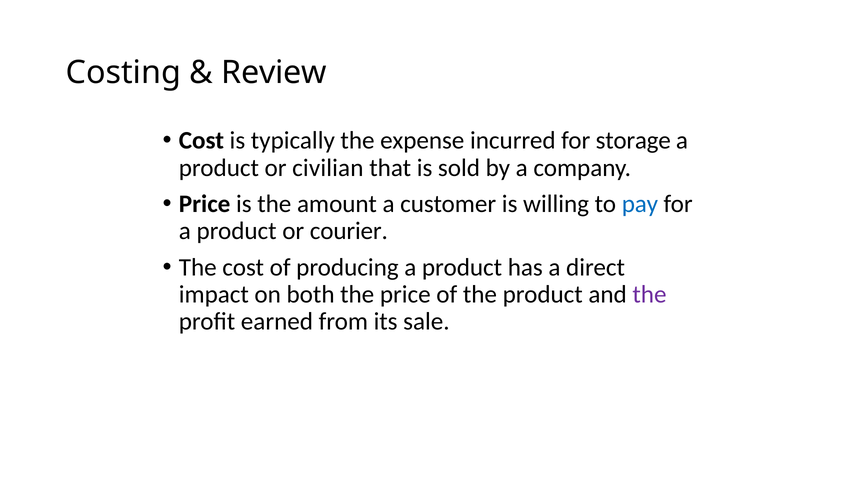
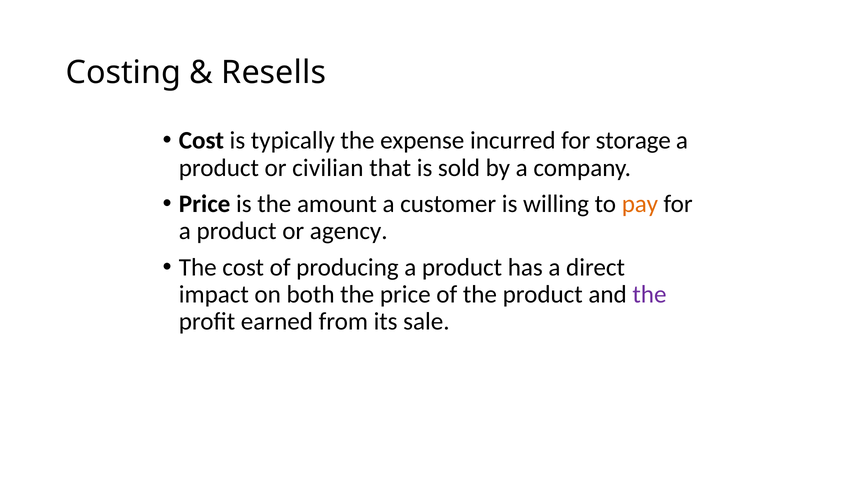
Review: Review -> Resells
pay colour: blue -> orange
courier: courier -> agency
